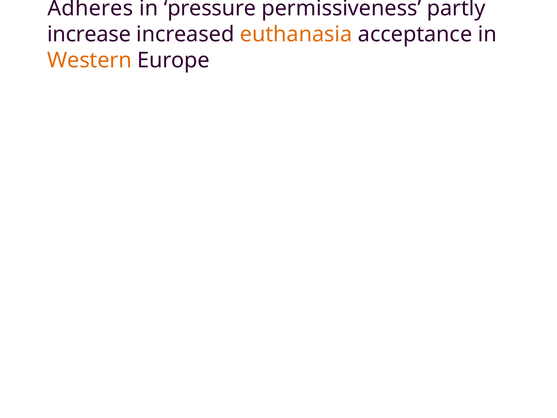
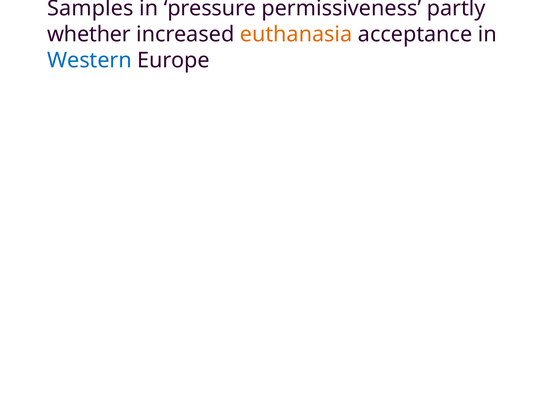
Adheres: Adheres -> Samples
increase: increase -> whether
Western colour: orange -> blue
